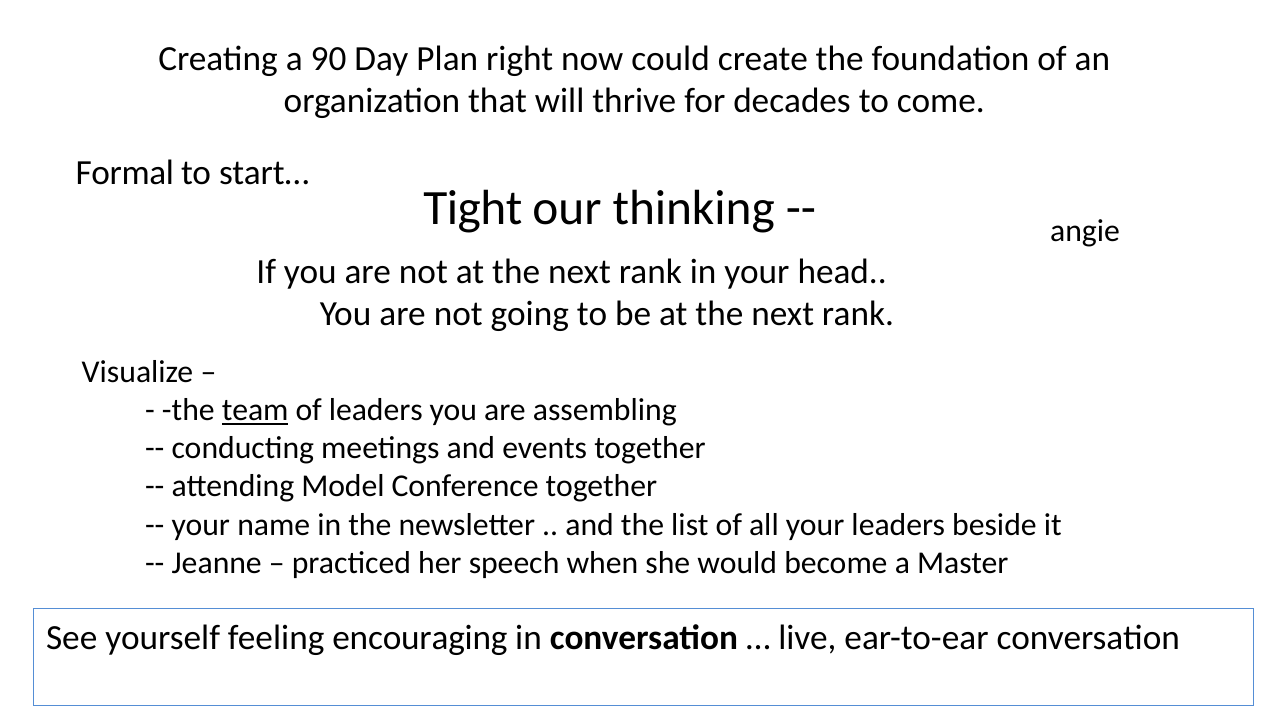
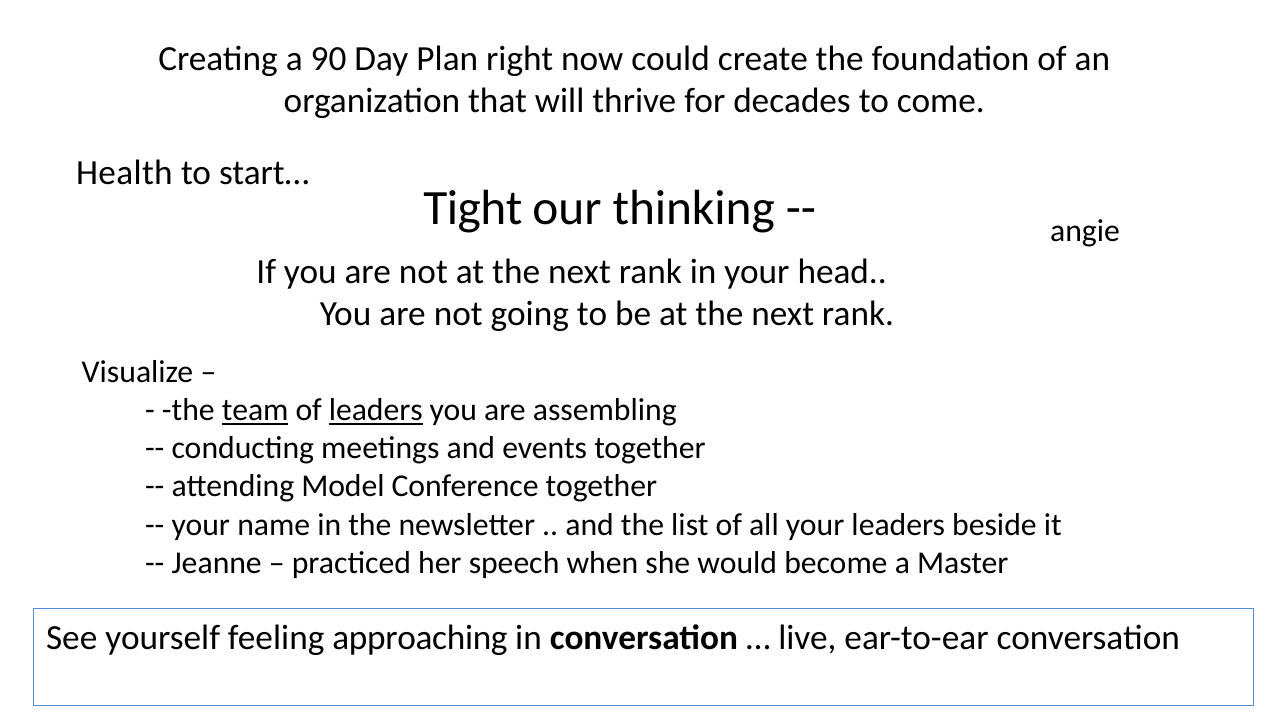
Formal: Formal -> Health
leaders at (376, 410) underline: none -> present
encouraging: encouraging -> approaching
